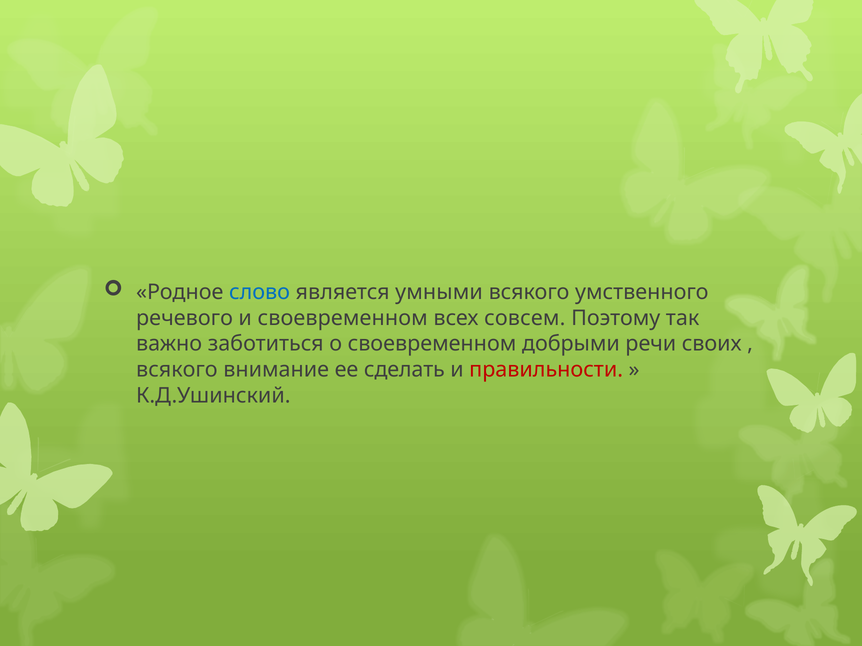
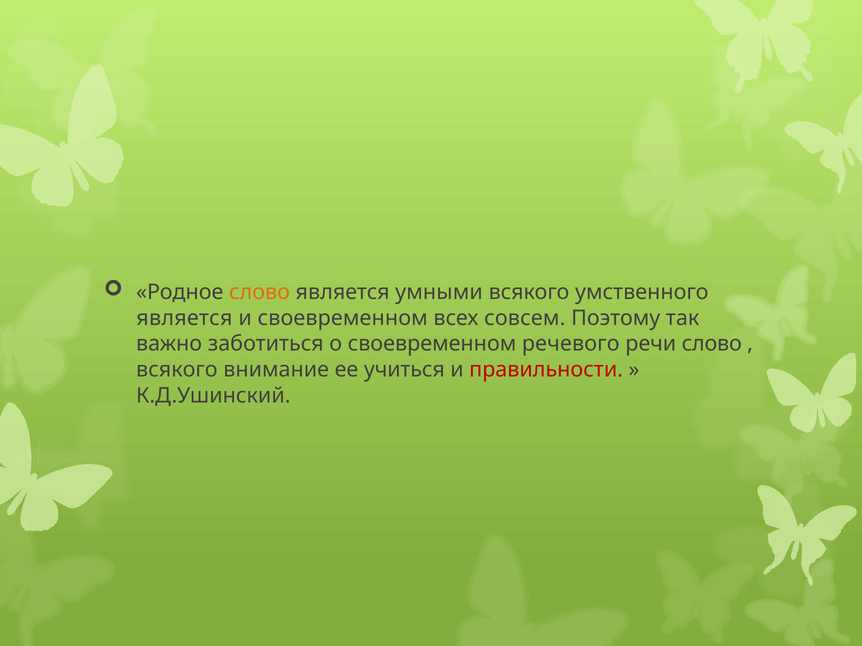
слово at (260, 292) colour: blue -> orange
речевого at (185, 318): речевого -> является
добрыми: добрыми -> речевого
речи своих: своих -> слово
сделать: сделать -> учиться
